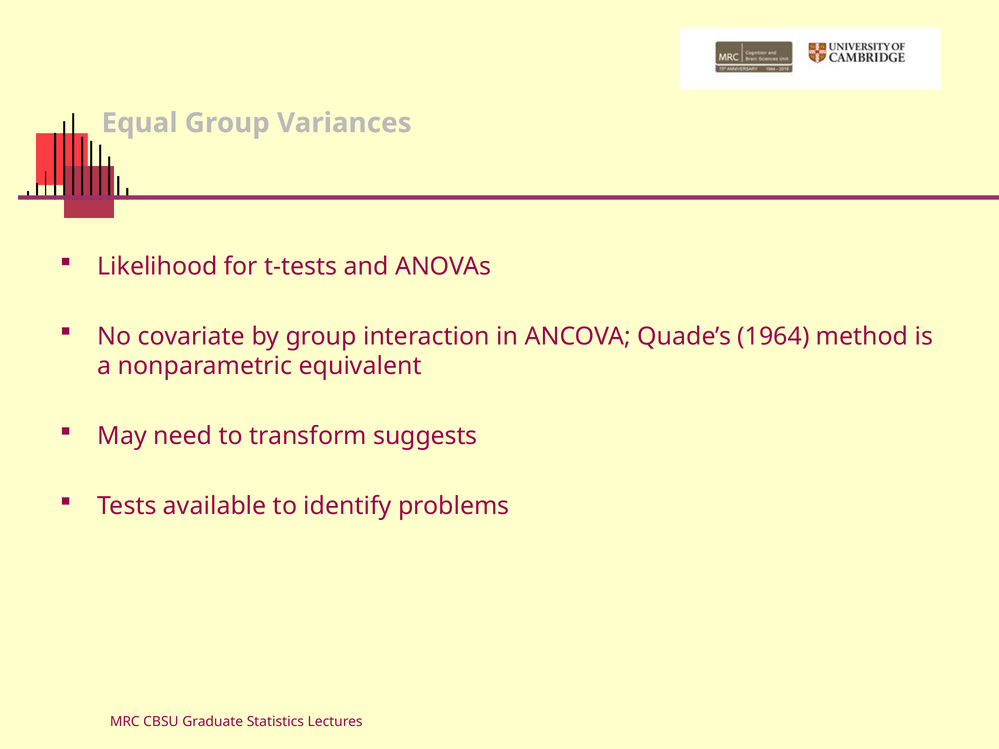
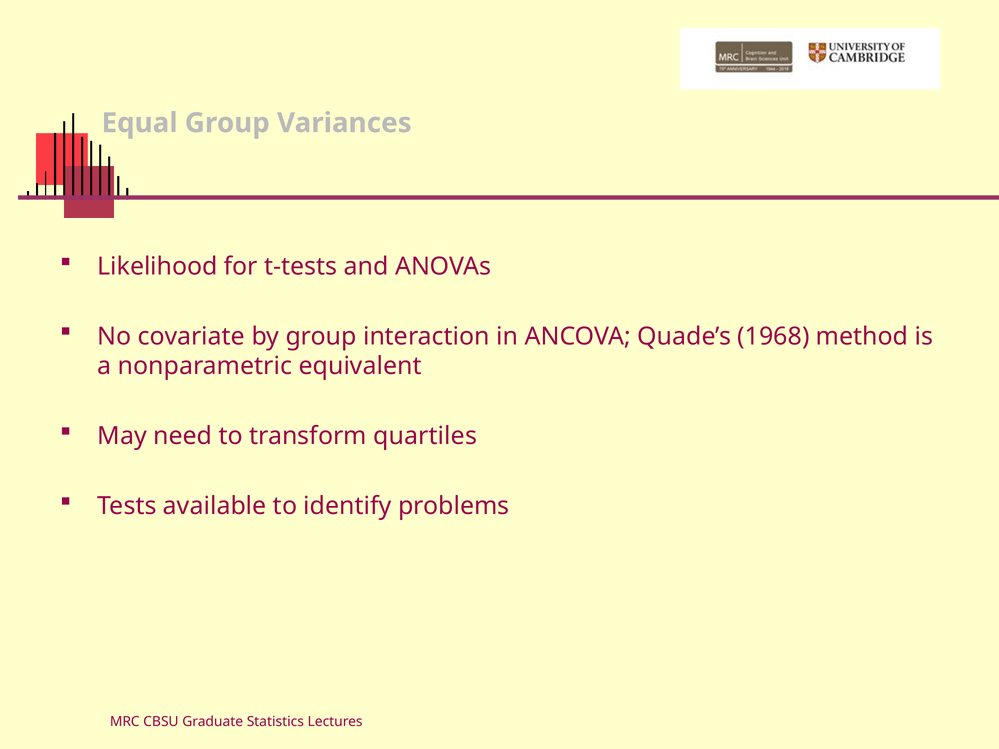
1964: 1964 -> 1968
suggests: suggests -> quartiles
